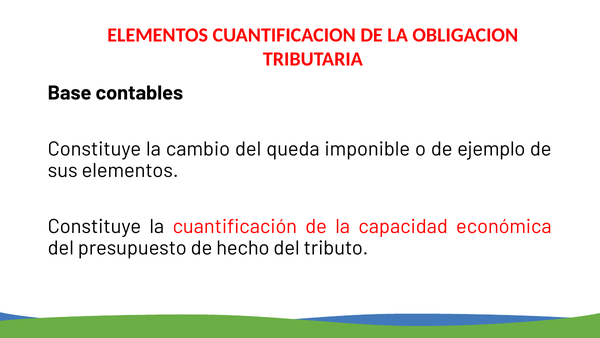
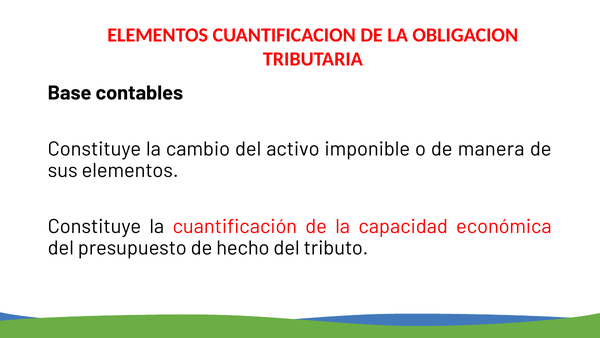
queda: queda -> activo
ejemplo: ejemplo -> manera
